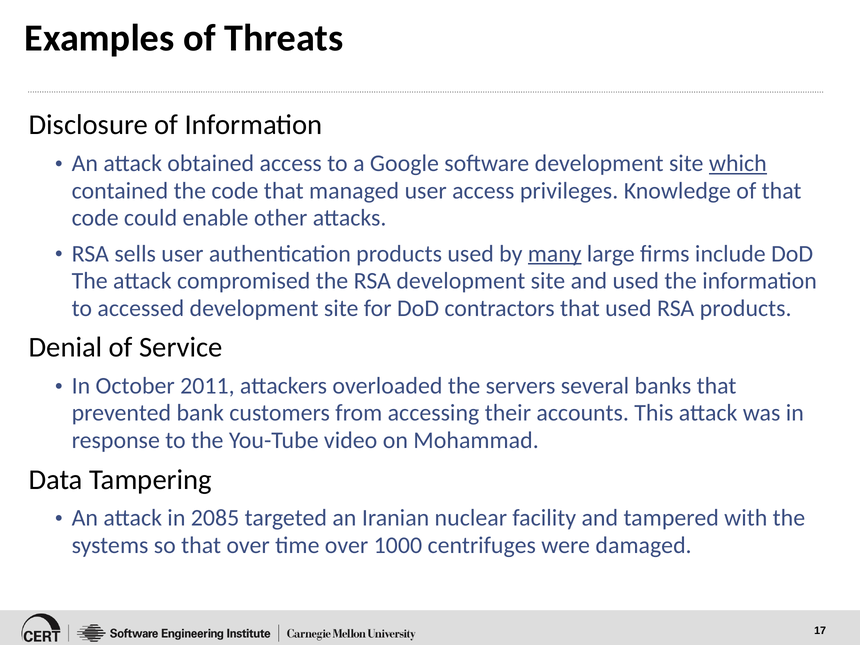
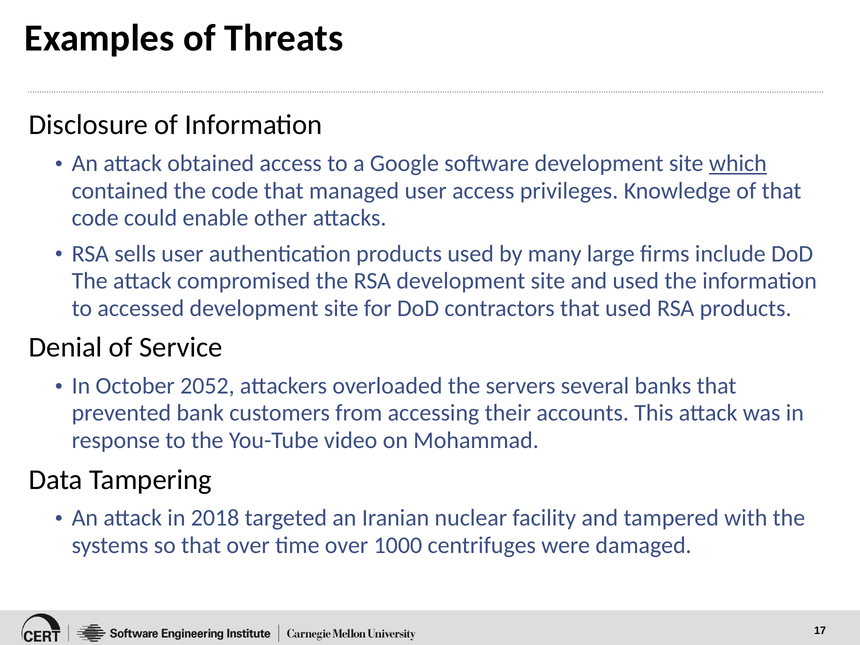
many underline: present -> none
2011: 2011 -> 2052
2085: 2085 -> 2018
